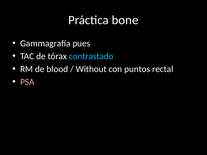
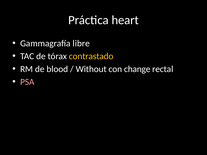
bone: bone -> heart
pues: pues -> libre
contrastado colour: light blue -> yellow
puntos: puntos -> change
